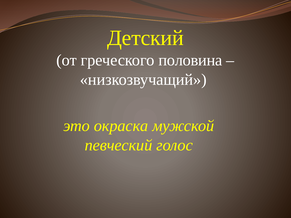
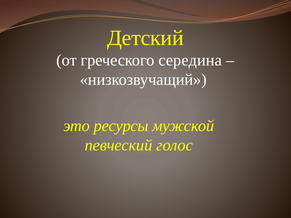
половина: половина -> середина
окраска: окраска -> ресурсы
